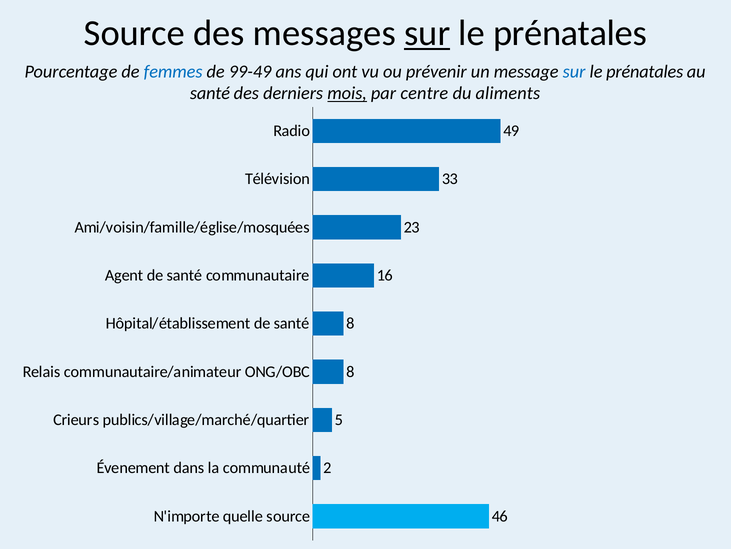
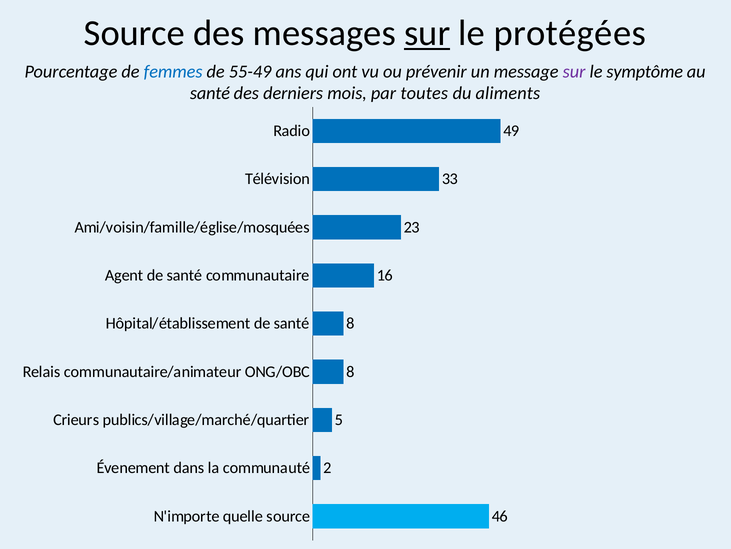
prénatales at (570, 33): prénatales -> protégées
99-49: 99-49 -> 55-49
sur at (574, 71) colour: blue -> purple
prénatales at (645, 71): prénatales -> symptôme
mois underline: present -> none
centre: centre -> toutes
